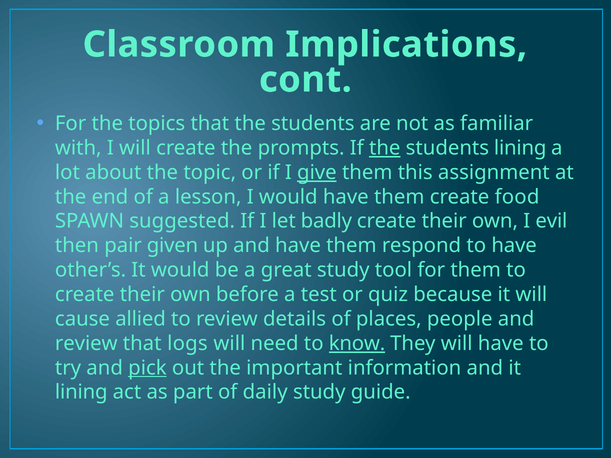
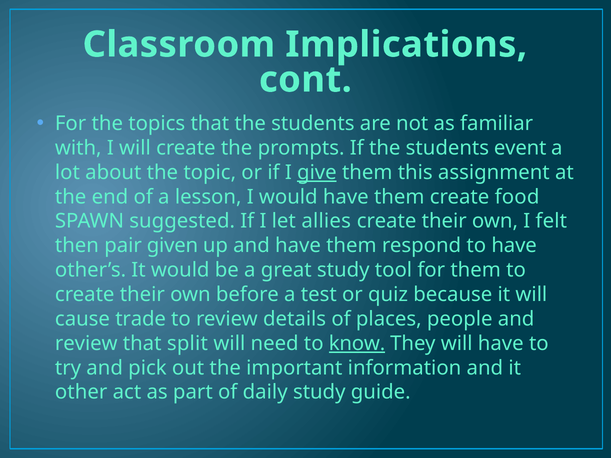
the at (385, 148) underline: present -> none
students lining: lining -> event
badly: badly -> allies
evil: evil -> felt
allied: allied -> trade
logs: logs -> split
pick underline: present -> none
lining at (81, 392): lining -> other
